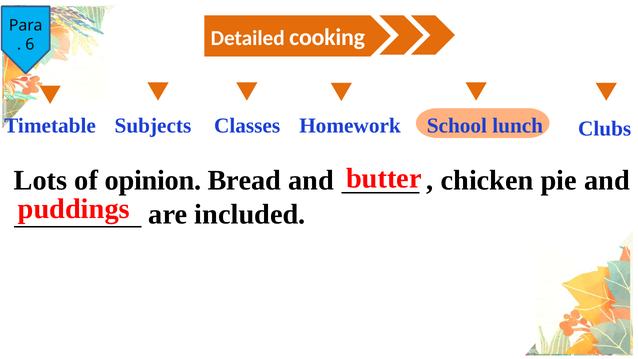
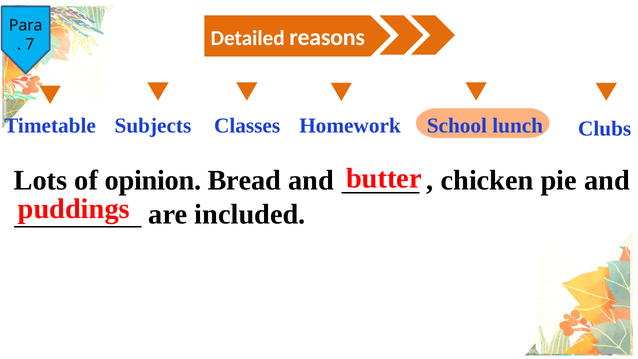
cooking: cooking -> reasons
6: 6 -> 7
